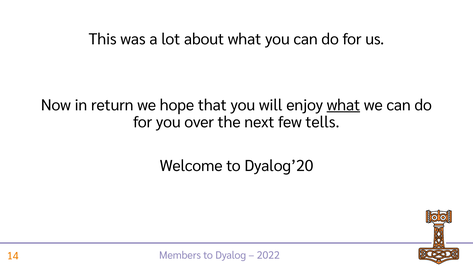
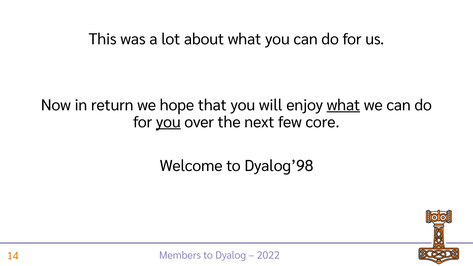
you at (168, 122) underline: none -> present
tells: tells -> core
Dyalog’20: Dyalog’20 -> Dyalog’98
